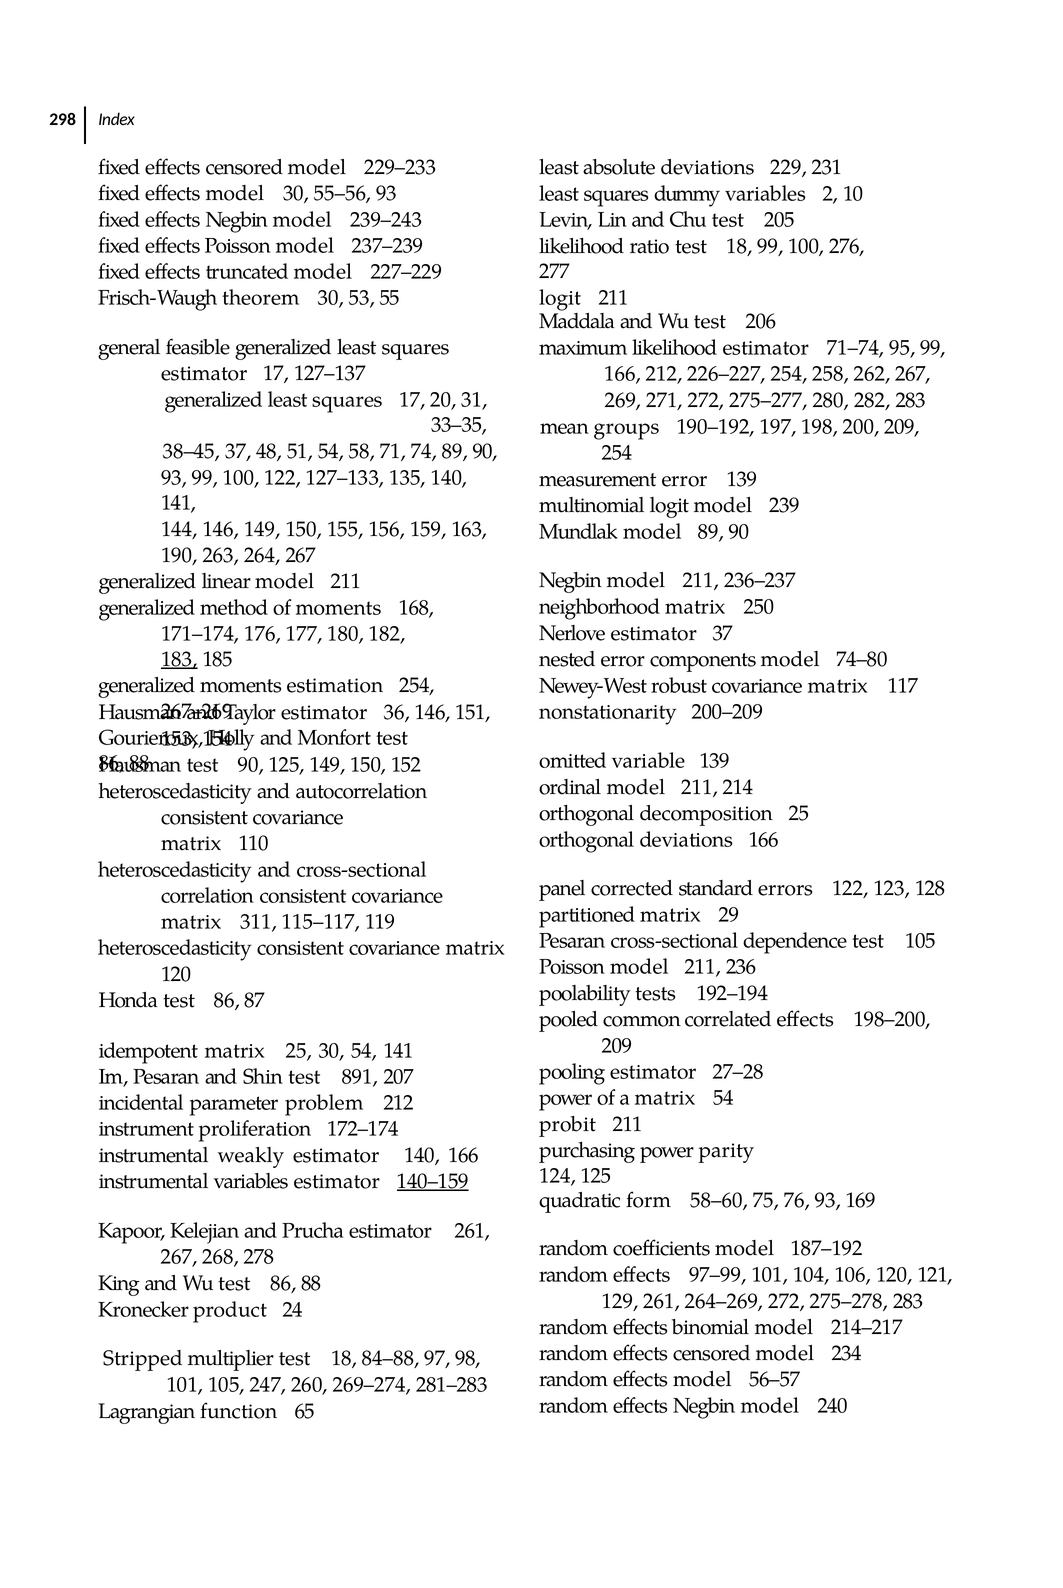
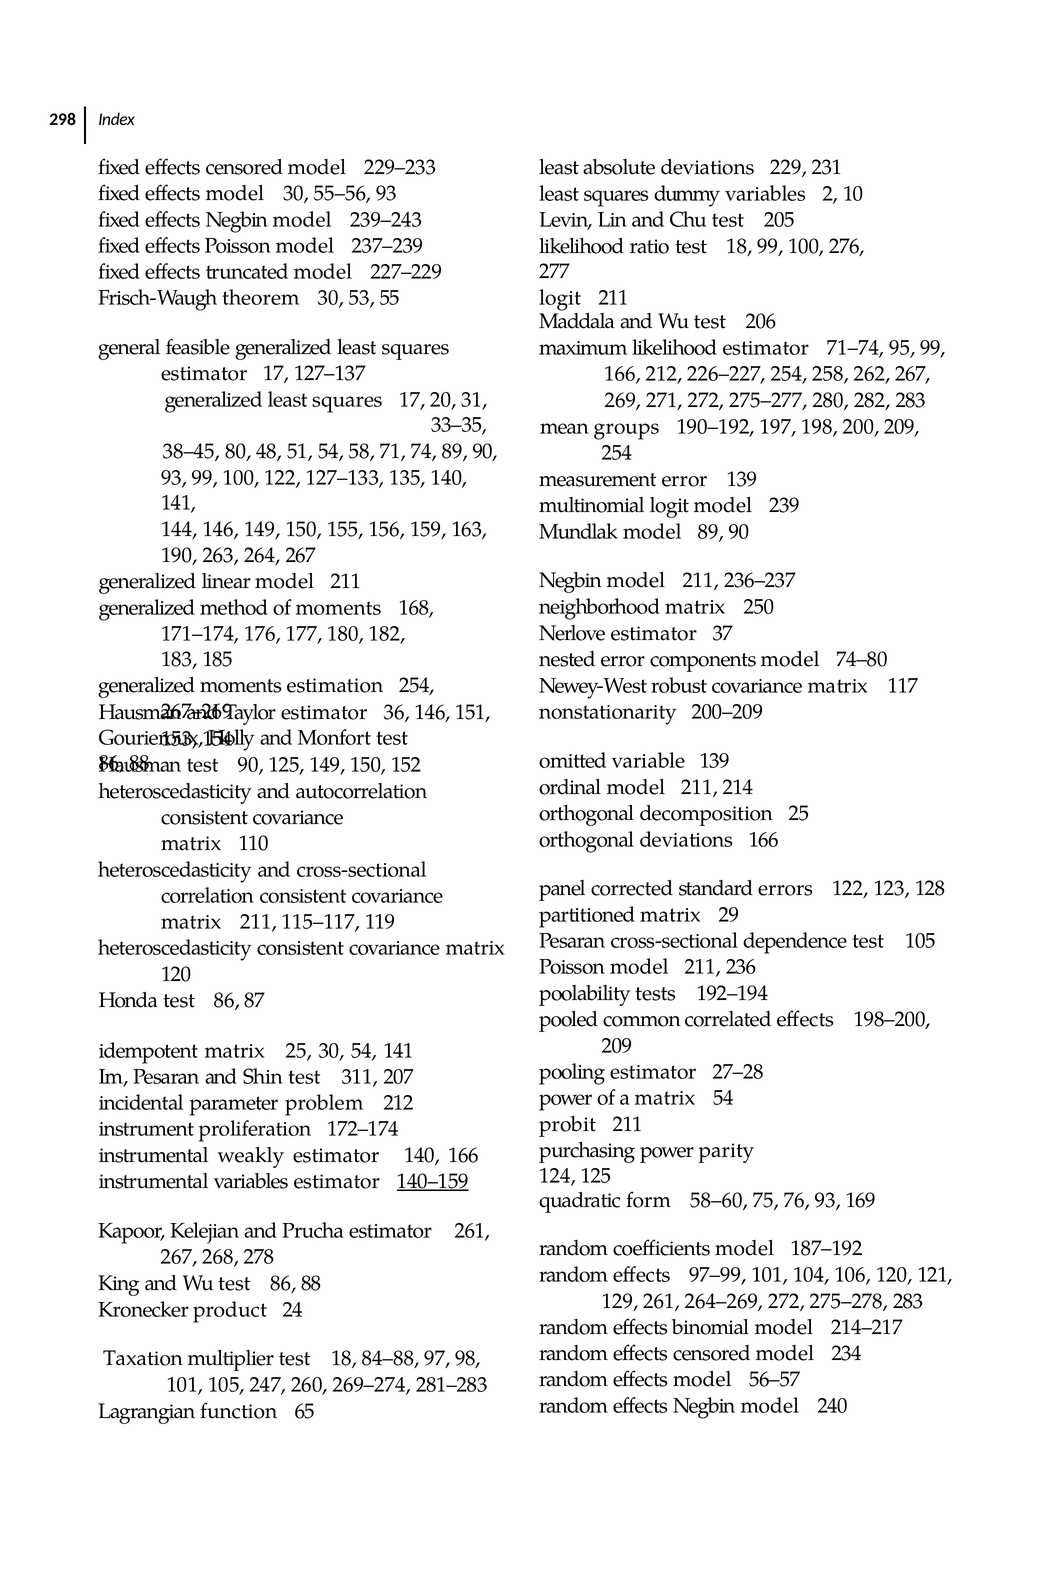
38–45 37: 37 -> 80
183 underline: present -> none
matrix 311: 311 -> 211
891: 891 -> 311
Stripped: Stripped -> Taxation
